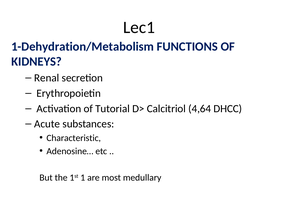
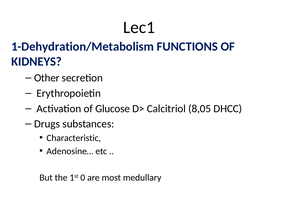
Renal: Renal -> Other
Tutorial: Tutorial -> Glucose
4,64: 4,64 -> 8,05
Acute: Acute -> Drugs
1: 1 -> 0
